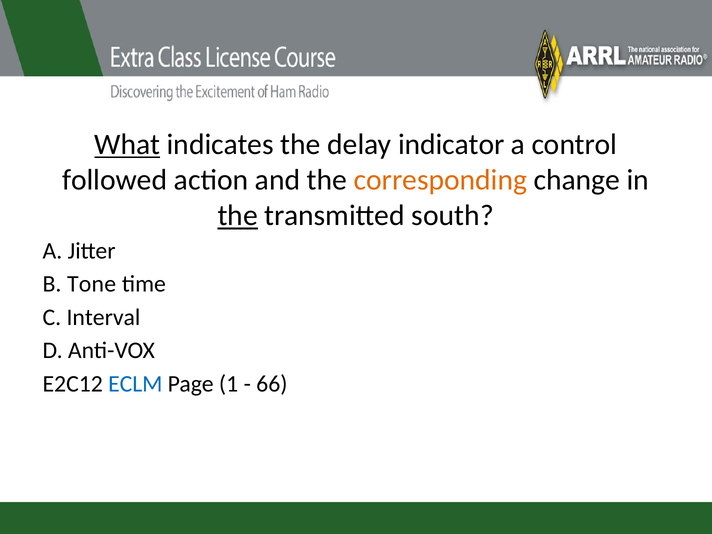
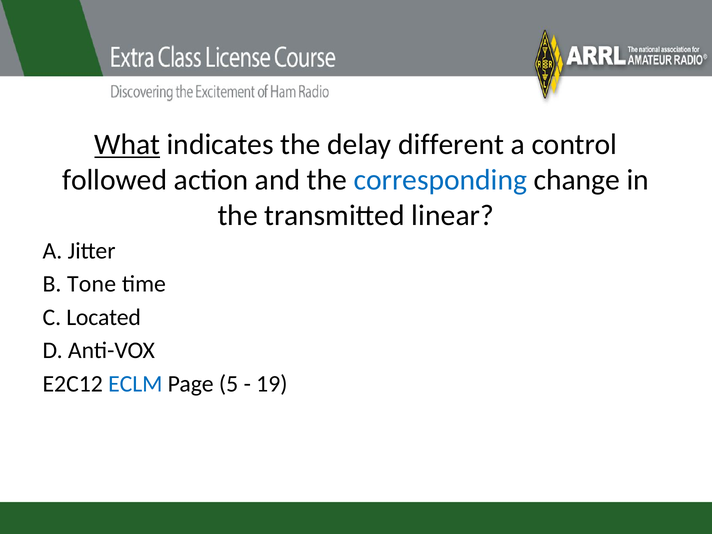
indicator: indicator -> different
corresponding colour: orange -> blue
the at (238, 216) underline: present -> none
south: south -> linear
Interval: Interval -> Located
1: 1 -> 5
66: 66 -> 19
